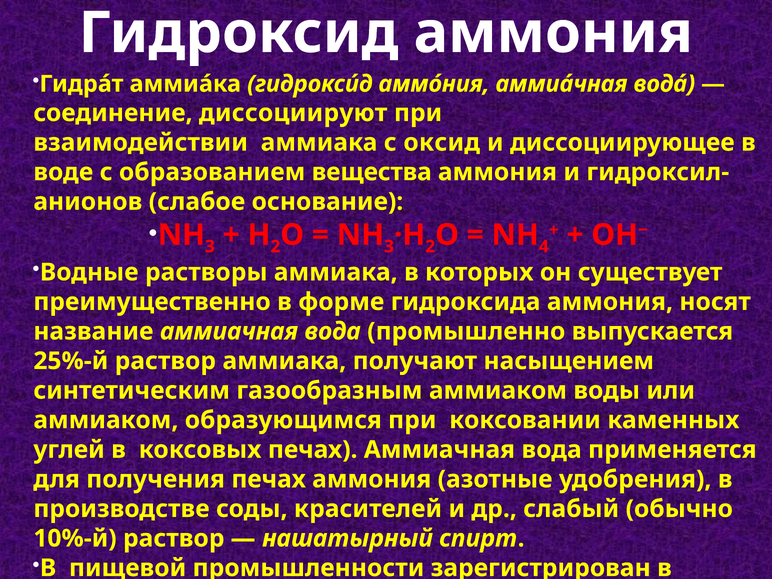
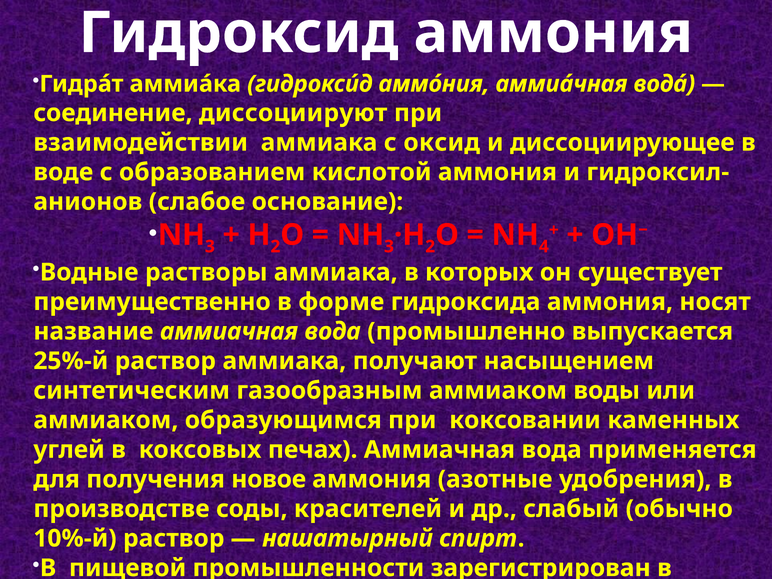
вещества: вещества -> кислотой
получения печах: печах -> новое
